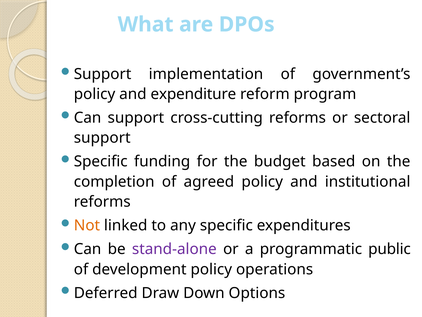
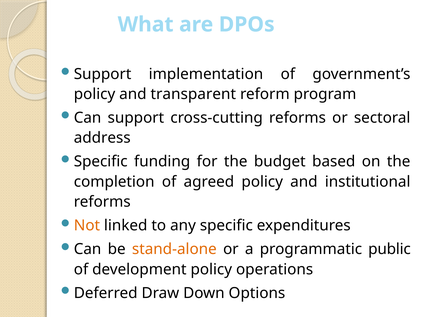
expenditure: expenditure -> transparent
support at (102, 138): support -> address
stand-alone colour: purple -> orange
